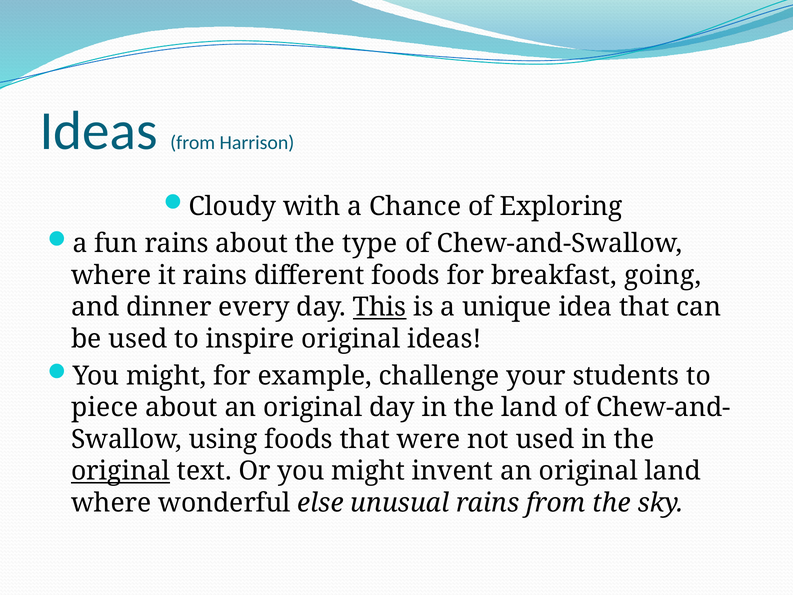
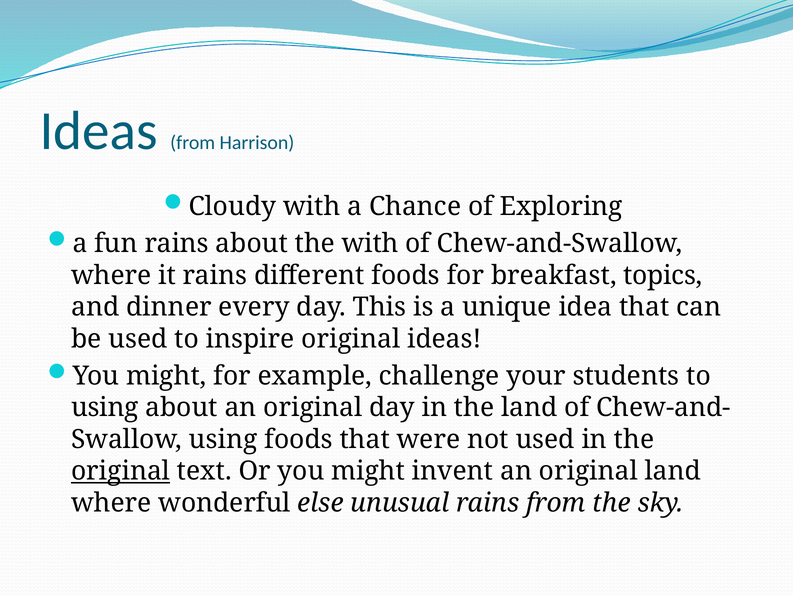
the type: type -> with
going: going -> topics
This underline: present -> none
piece at (105, 408): piece -> using
